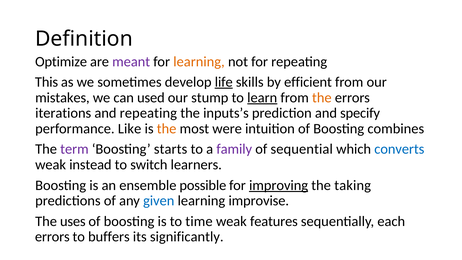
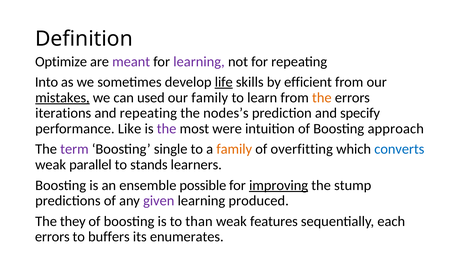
learning at (199, 62) colour: orange -> purple
This: This -> Into
mistakes underline: none -> present
our stump: stump -> family
learn underline: present -> none
inputs’s: inputs’s -> nodes’s
the at (167, 129) colour: orange -> purple
combines: combines -> approach
starts: starts -> single
family at (234, 149) colour: purple -> orange
sequential: sequential -> overfitting
instead: instead -> parallel
switch: switch -> stands
taking: taking -> stump
given colour: blue -> purple
improvise: improvise -> produced
uses: uses -> they
time: time -> than
significantly: significantly -> enumerates
